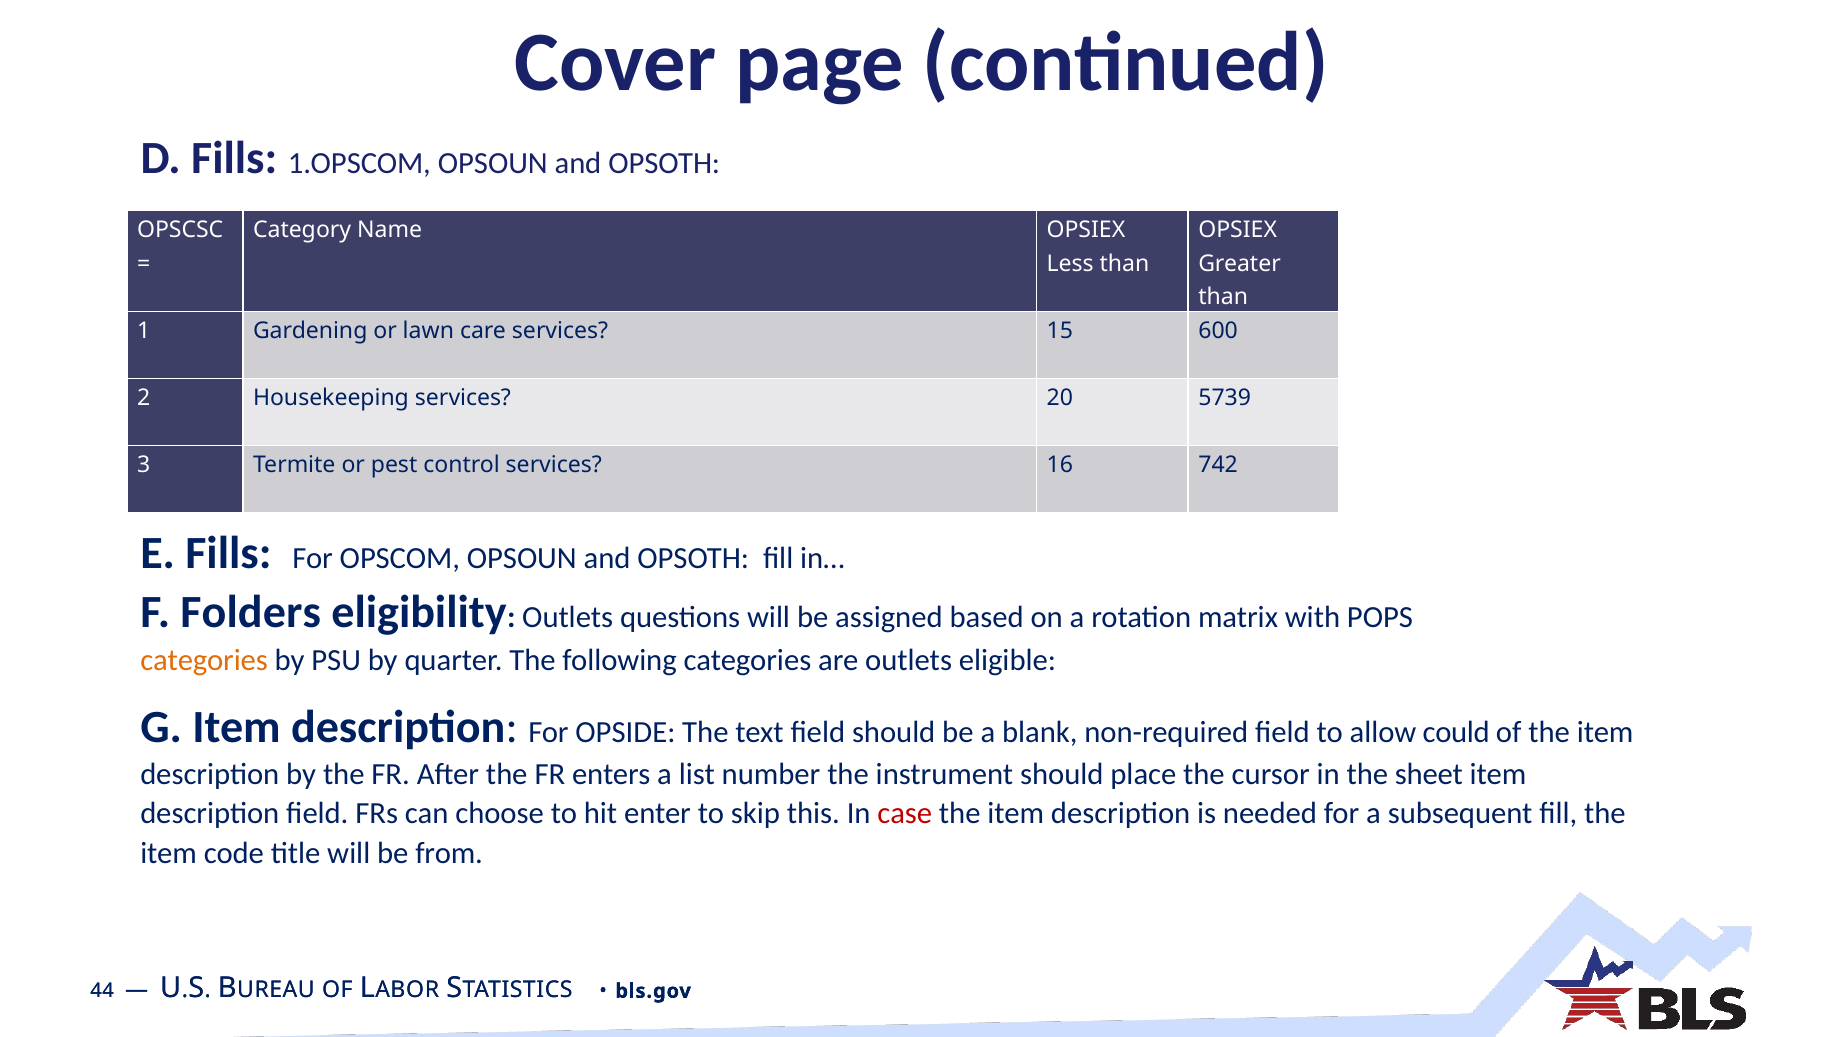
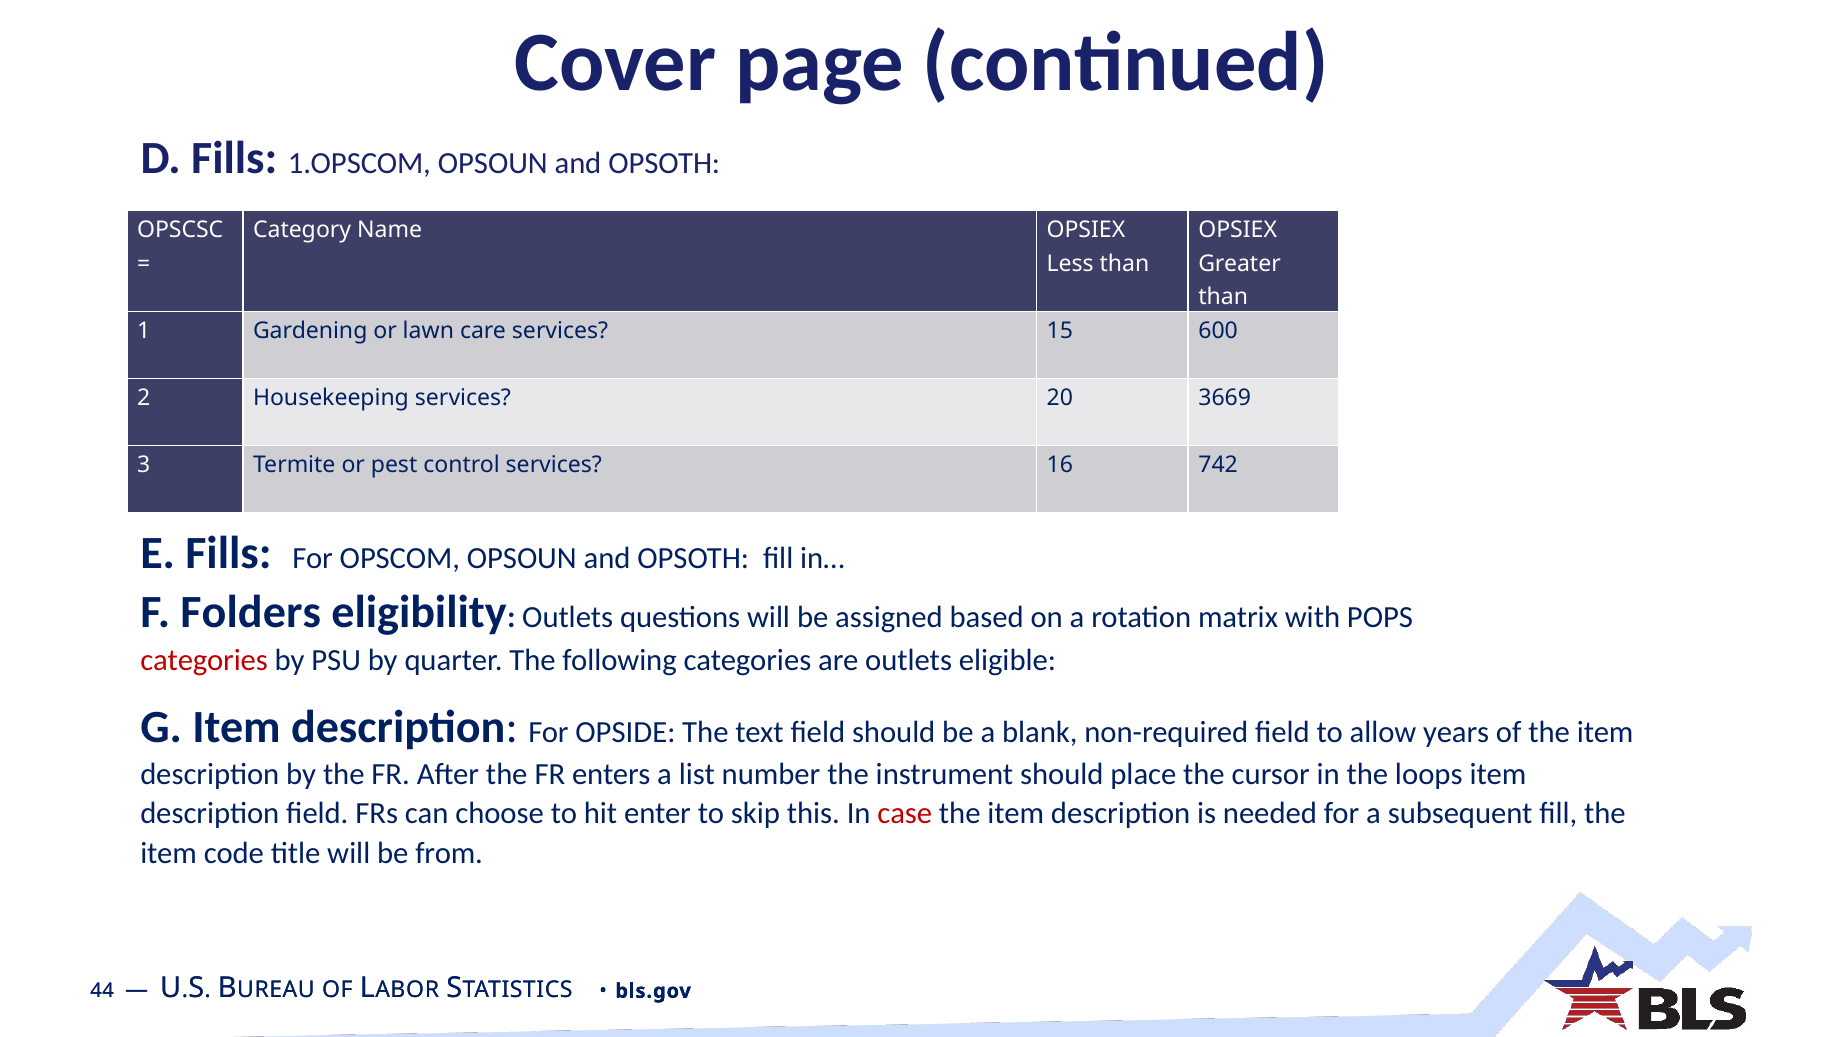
5739: 5739 -> 3669
categories at (204, 660) colour: orange -> red
could: could -> years
sheet: sheet -> loops
